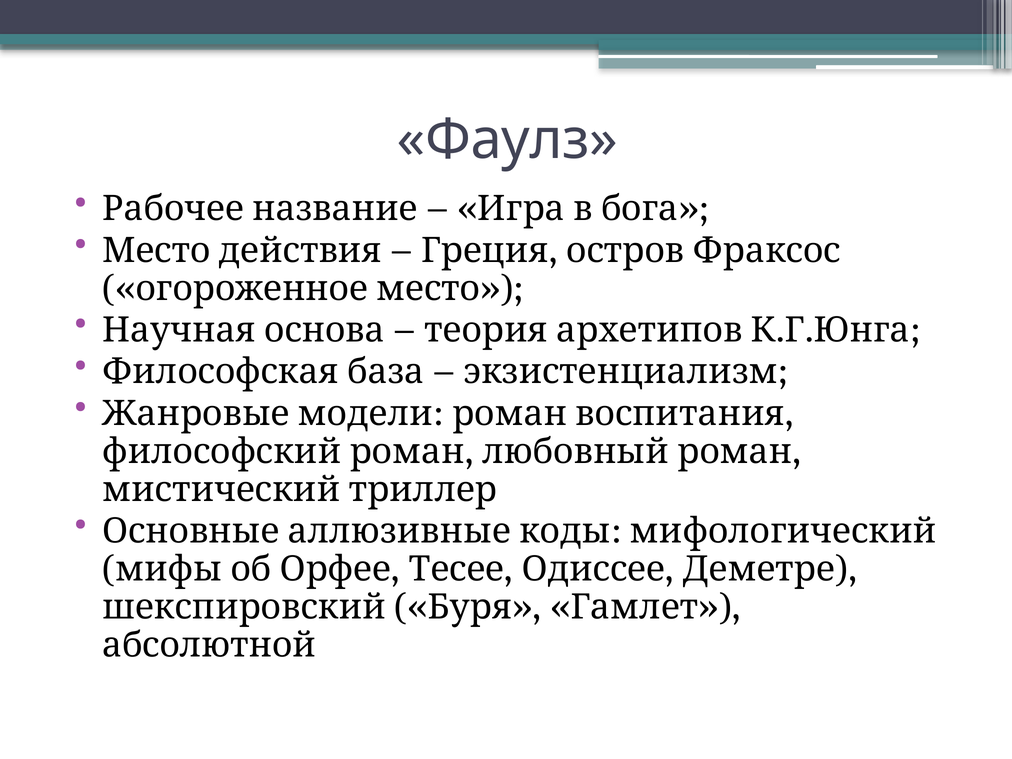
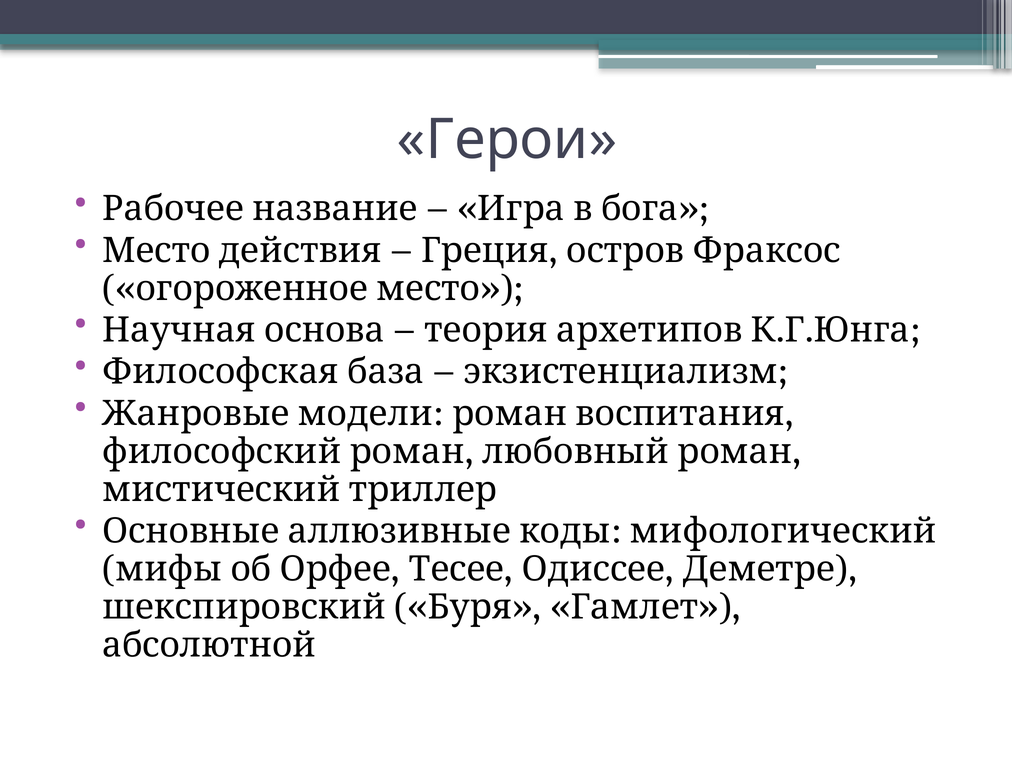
Фаулз: Фаулз -> Герои
